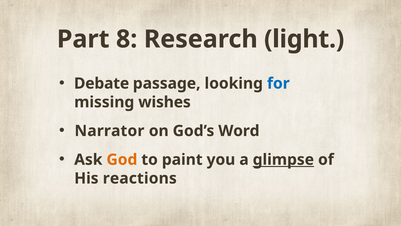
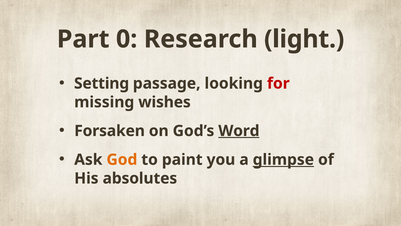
8: 8 -> 0
Debate: Debate -> Setting
for colour: blue -> red
Narrator: Narrator -> Forsaken
Word underline: none -> present
reactions: reactions -> absolutes
